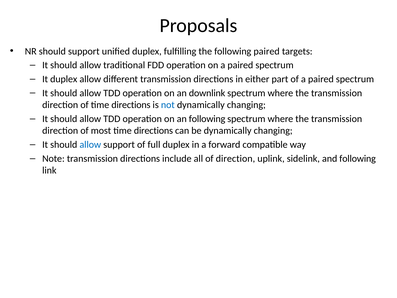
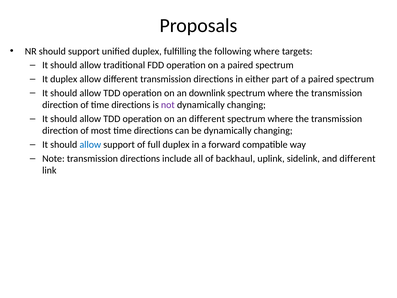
following paired: paired -> where
not colour: blue -> purple
an following: following -> different
of direction: direction -> backhaul
and following: following -> different
